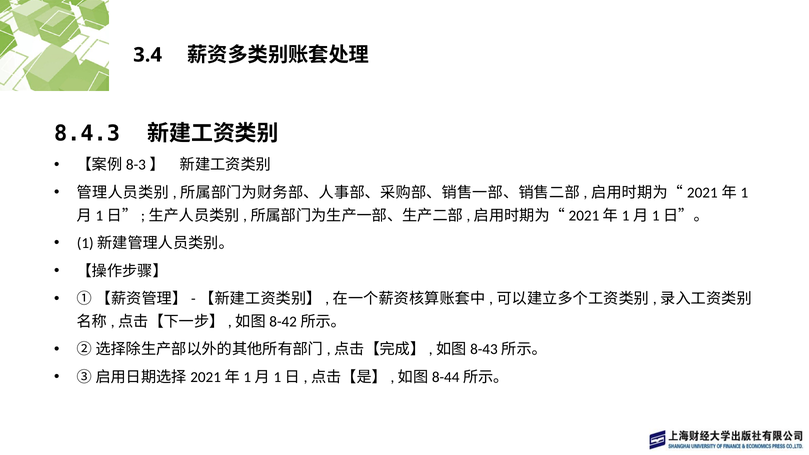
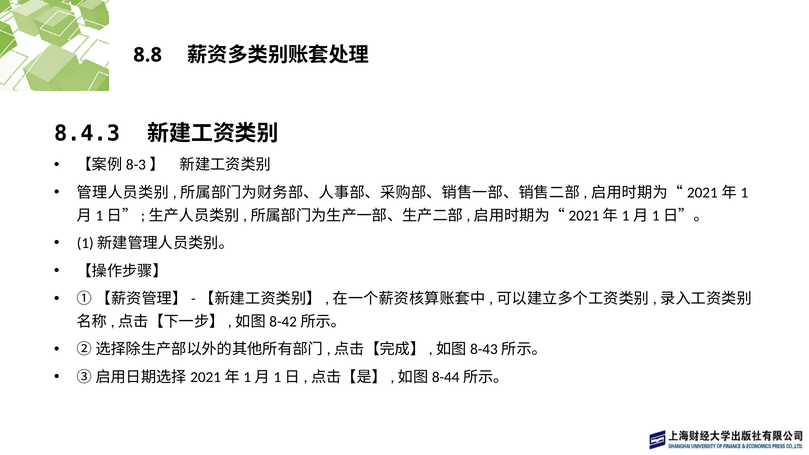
3.4: 3.4 -> 8.8
